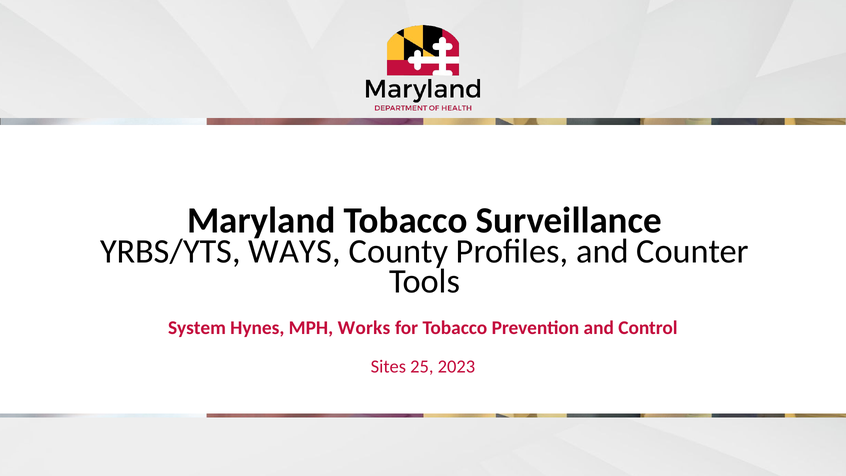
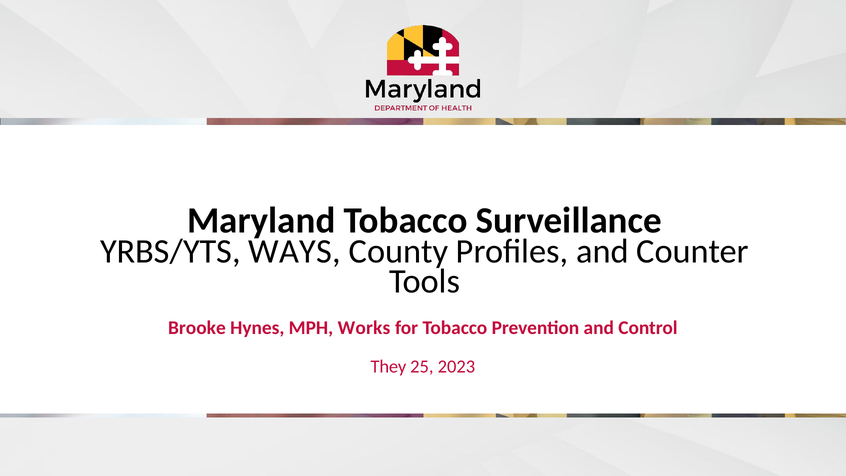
System: System -> Brooke
Sites: Sites -> They
